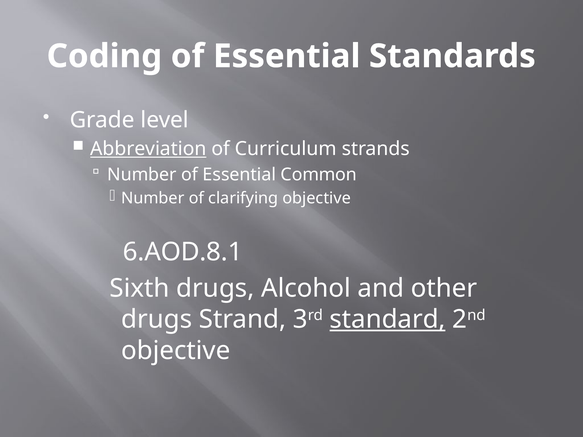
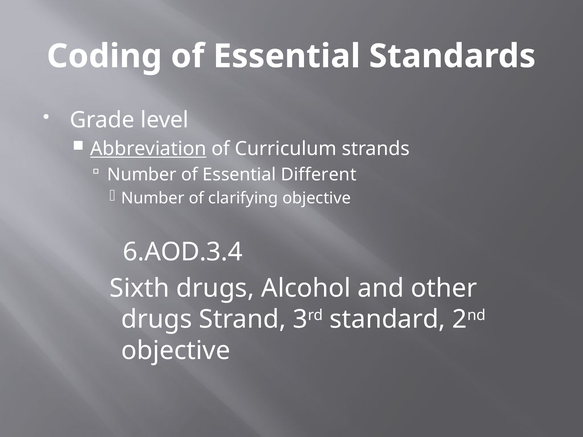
Common: Common -> Different
6.AOD.8.1: 6.AOD.8.1 -> 6.AOD.3.4
standard underline: present -> none
